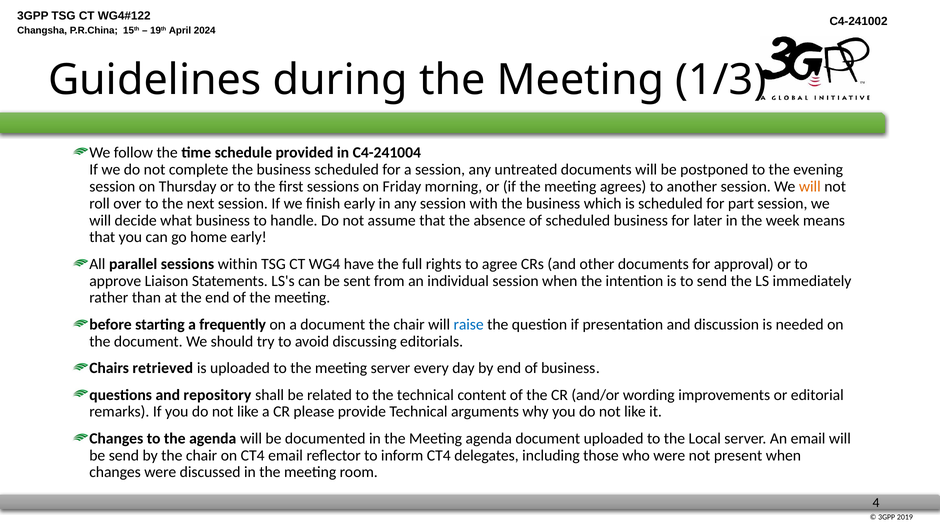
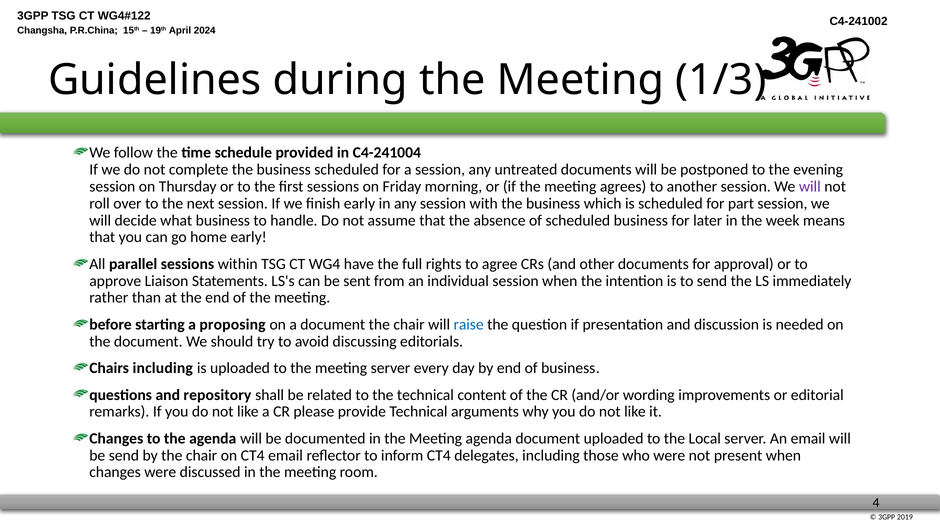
will at (810, 186) colour: orange -> purple
frequently: frequently -> proposing
Chairs retrieved: retrieved -> including
